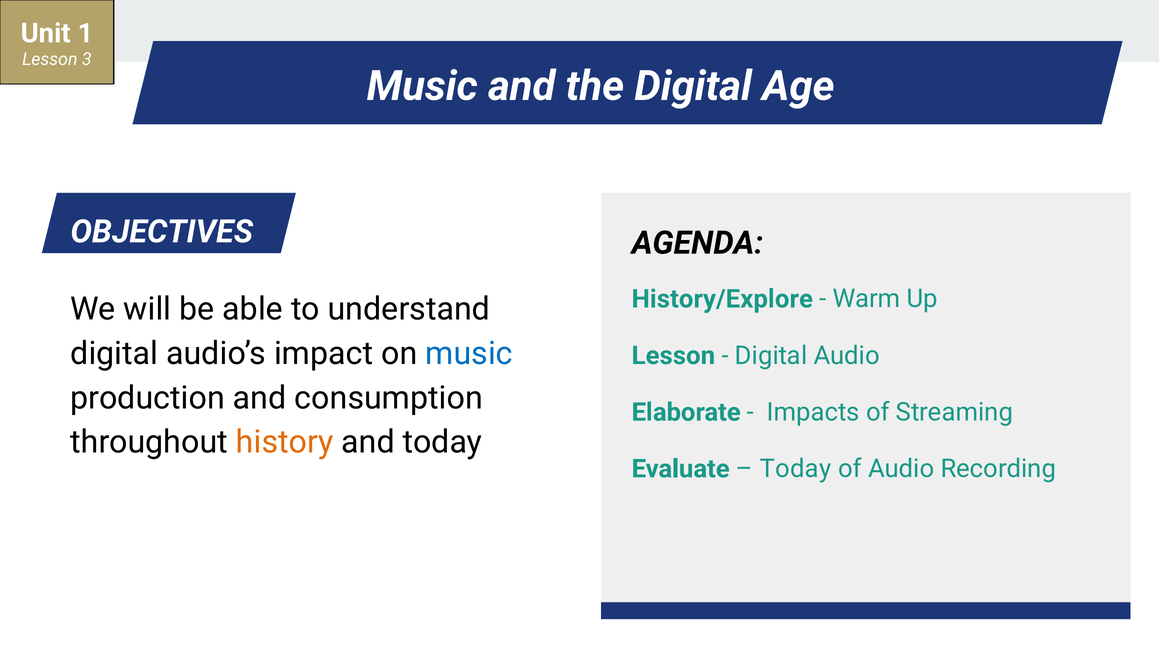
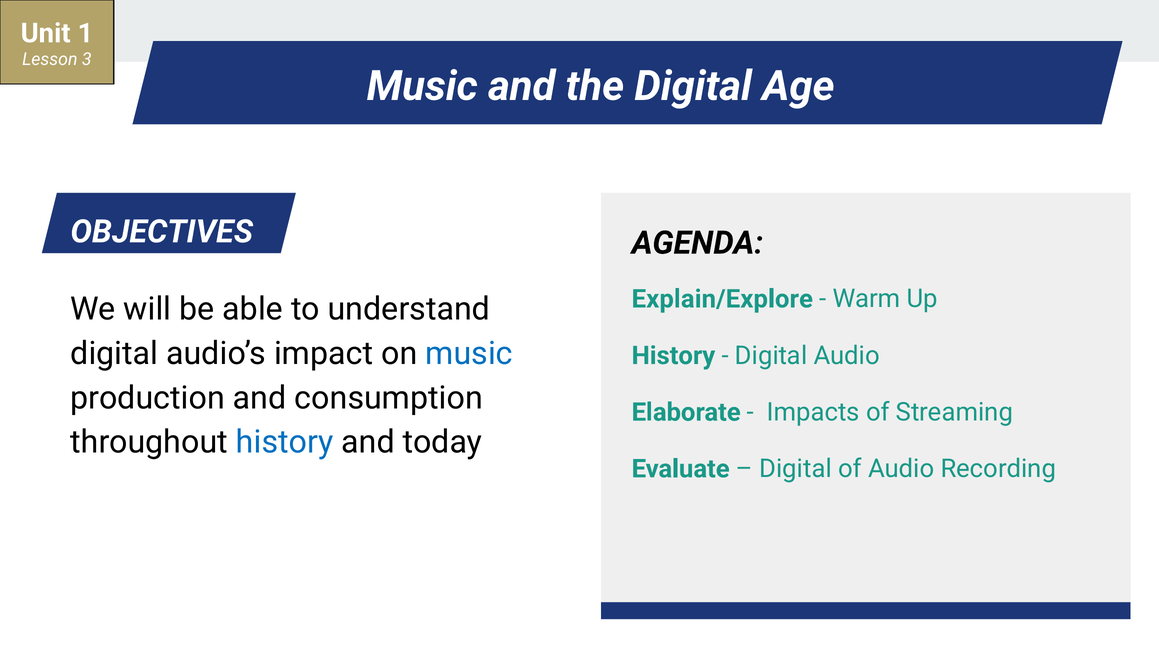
History/Explore: History/Explore -> Explain/Explore
Lesson at (673, 356): Lesson -> History
history at (285, 442) colour: orange -> blue
Today at (795, 469): Today -> Digital
